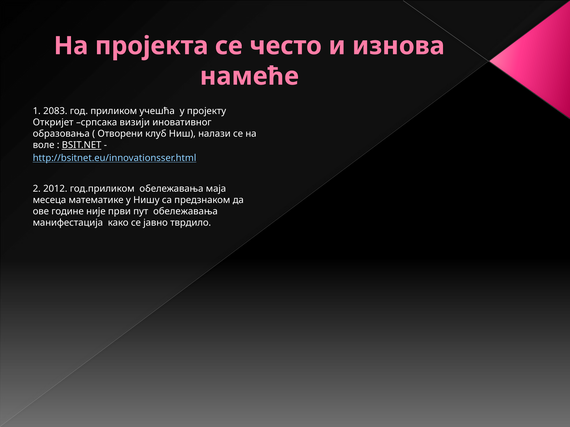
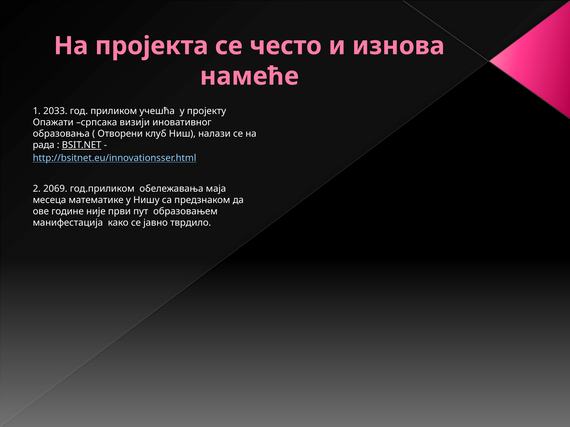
2083: 2083 -> 2033
Откријет: Откријет -> Опажати
воле: воле -> рада
2012: 2012 -> 2069
пут обележавања: обележавања -> образовањем
